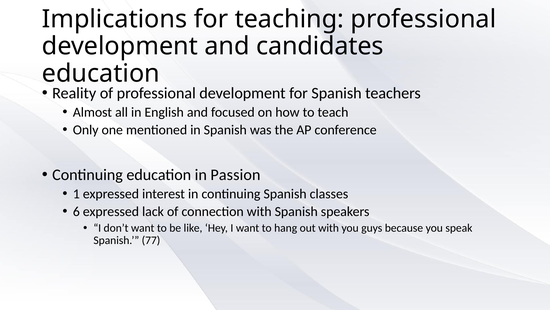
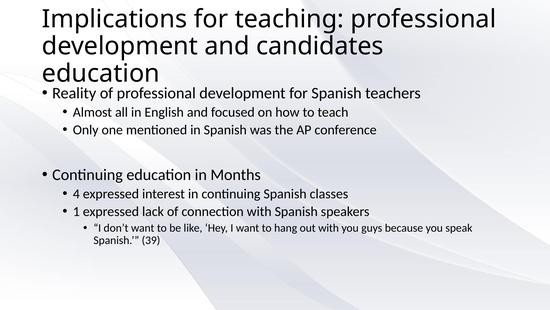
Passion: Passion -> Months
1: 1 -> 4
6: 6 -> 1
77: 77 -> 39
